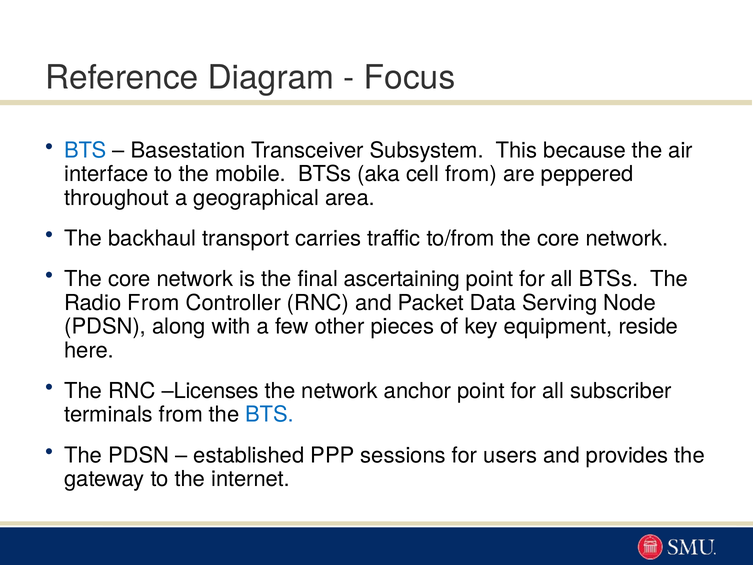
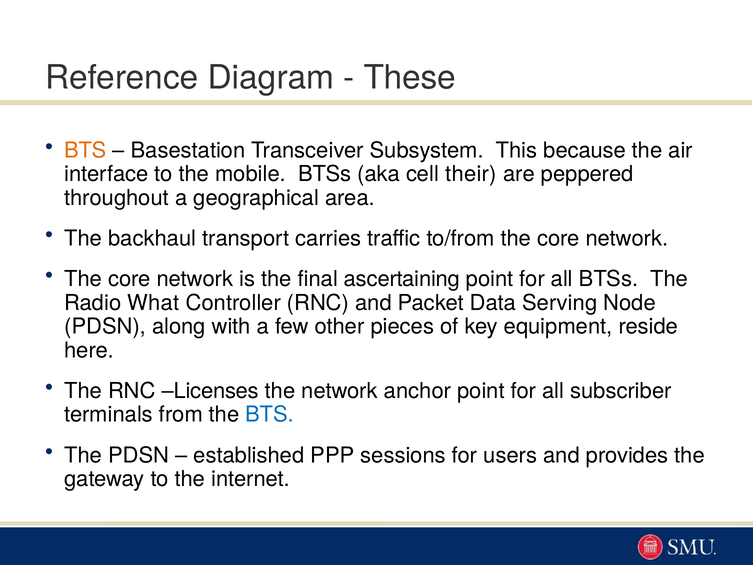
Focus: Focus -> These
BTS at (85, 150) colour: blue -> orange
cell from: from -> their
Radio From: From -> What
